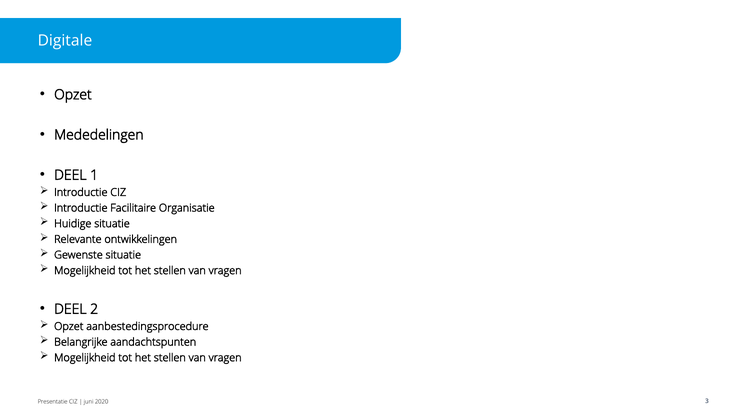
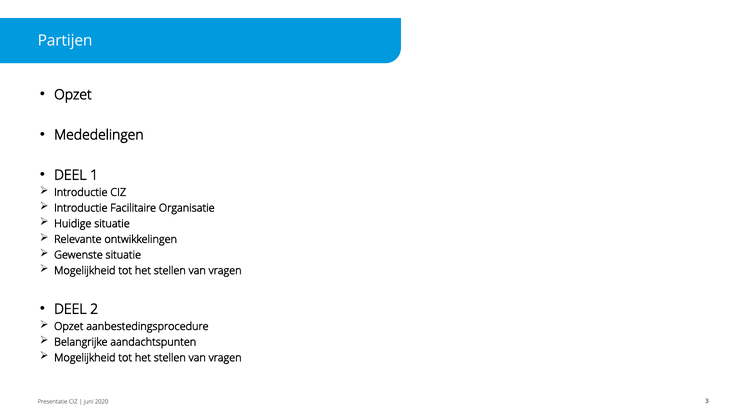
Digitale: Digitale -> Partijen
